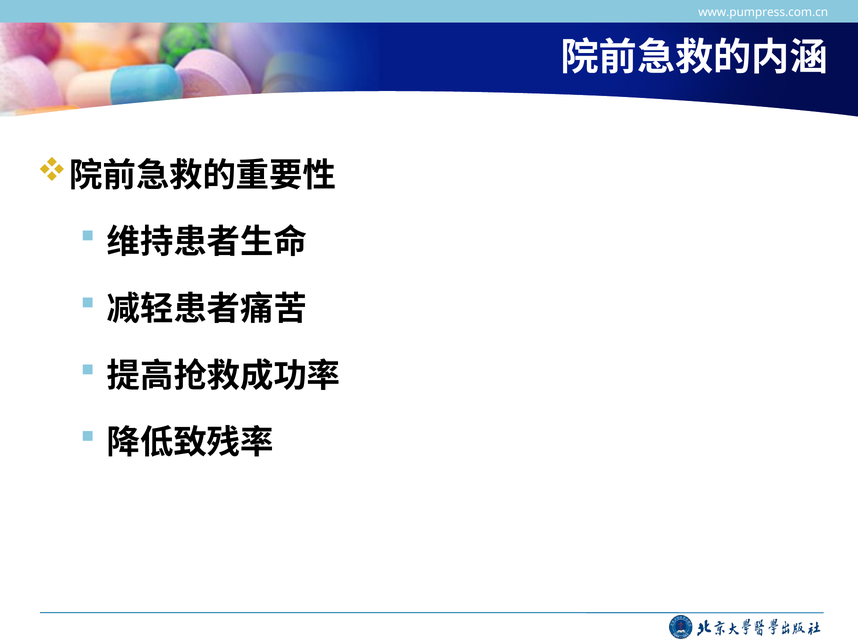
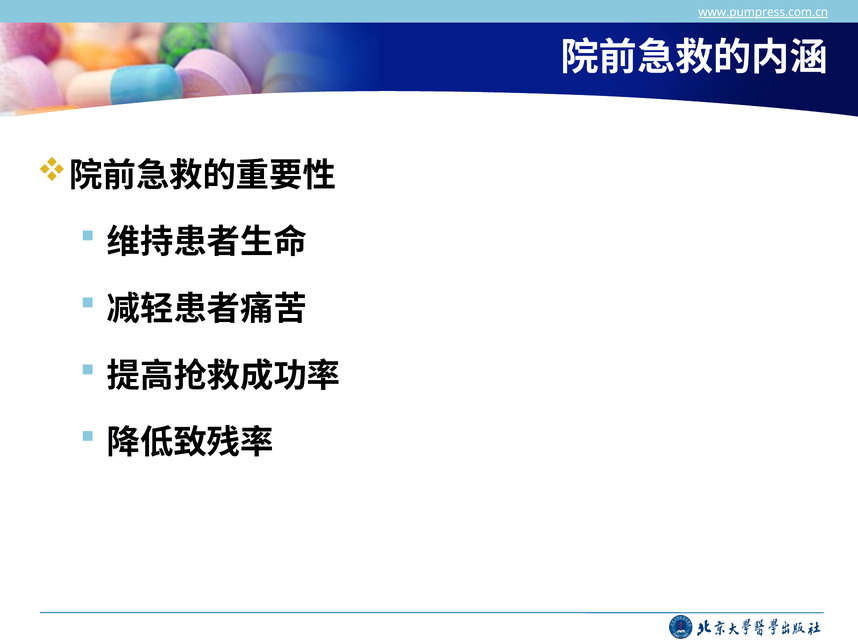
www.pumpress.com.cn underline: none -> present
